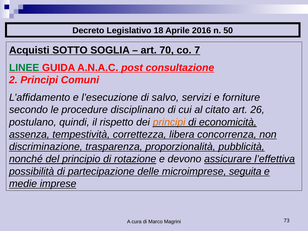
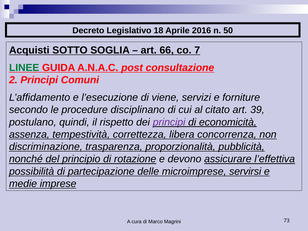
70: 70 -> 66
salvo: salvo -> viene
26: 26 -> 39
principi at (169, 122) colour: orange -> purple
seguita: seguita -> servirsi
